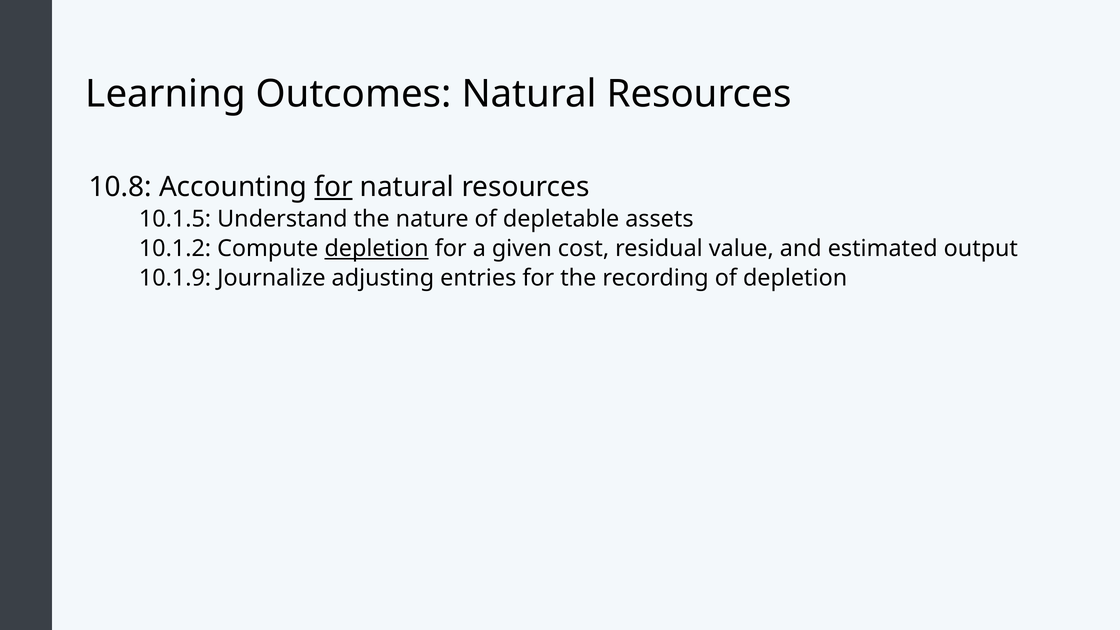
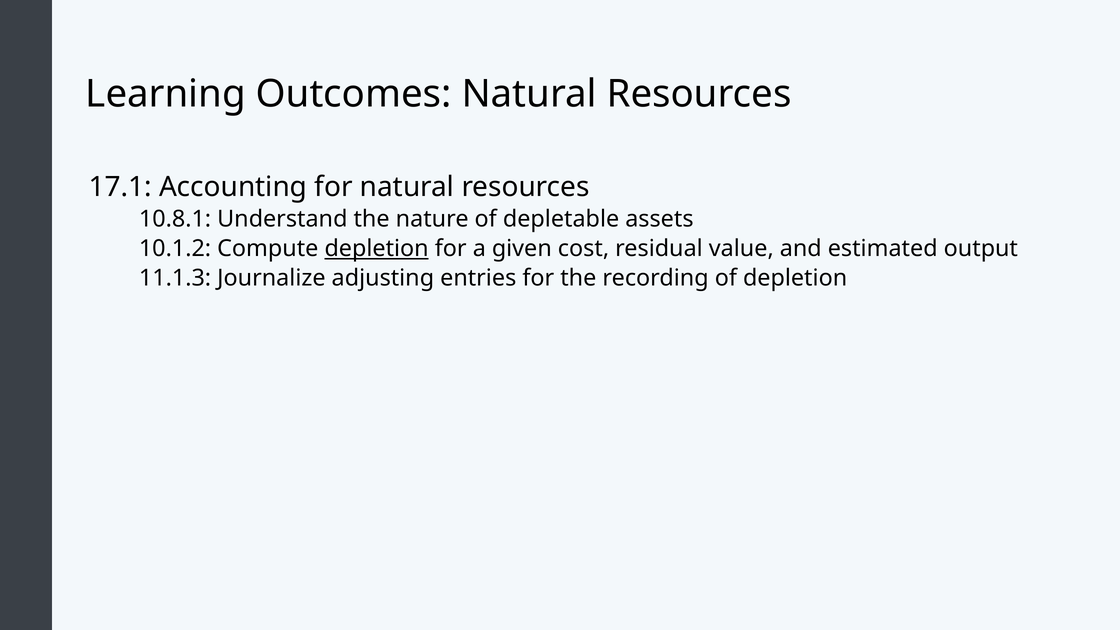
10.8: 10.8 -> 17.1
for at (334, 187) underline: present -> none
10.1.5: 10.1.5 -> 10.8.1
10.1.9: 10.1.9 -> 11.1.3
